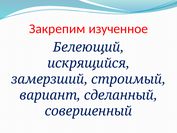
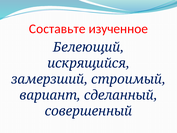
Закрепим: Закрепим -> Составьте
